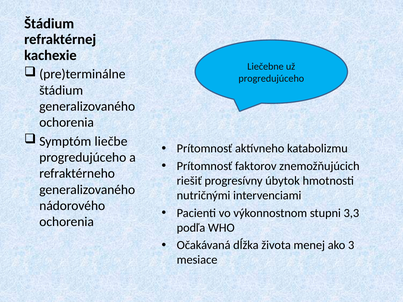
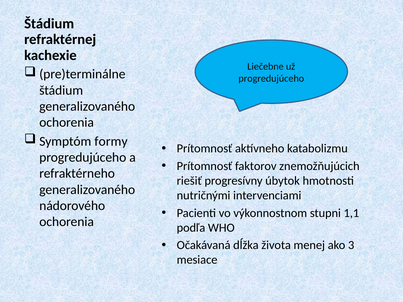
liečbe: liečbe -> formy
3,3: 3,3 -> 1,1
